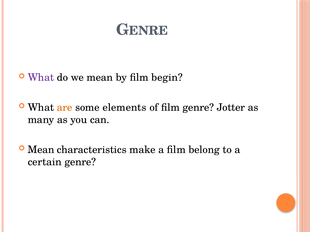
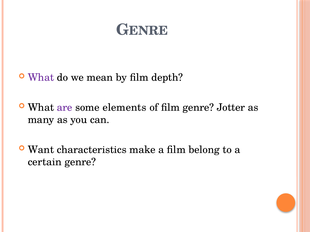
begin: begin -> depth
are colour: orange -> purple
Mean at (41, 150): Mean -> Want
